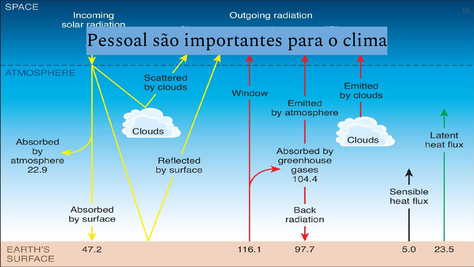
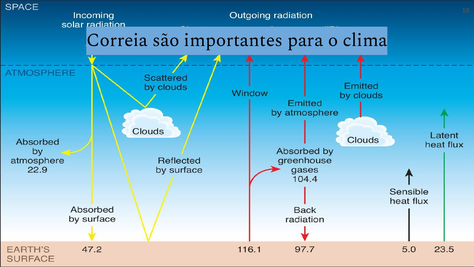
Pessoal: Pessoal -> Correia
